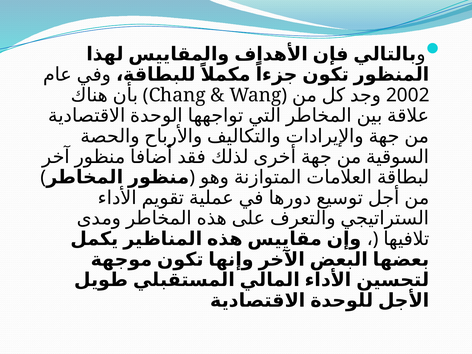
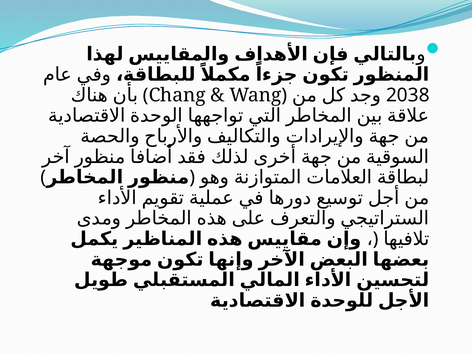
2002: 2002 -> 2038
